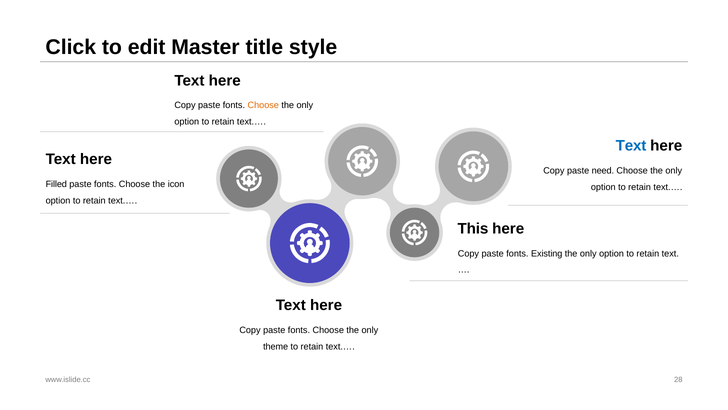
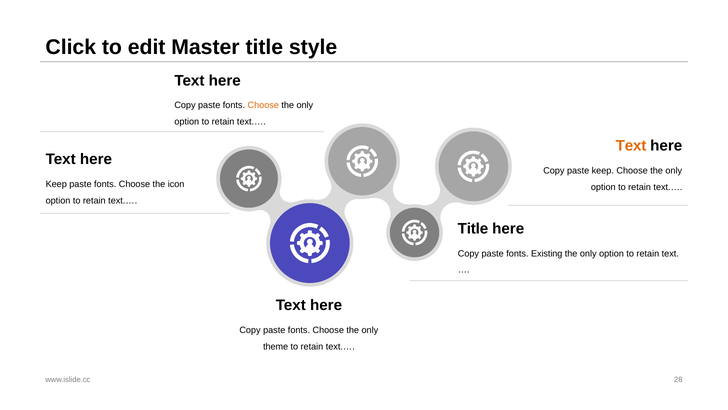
Text at (631, 146) colour: blue -> orange
paste need: need -> keep
Filled at (56, 184): Filled -> Keep
This at (473, 228): This -> Title
